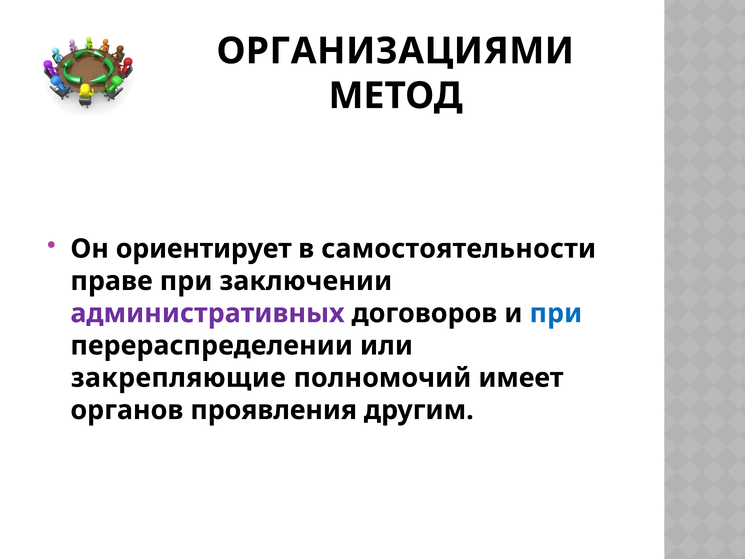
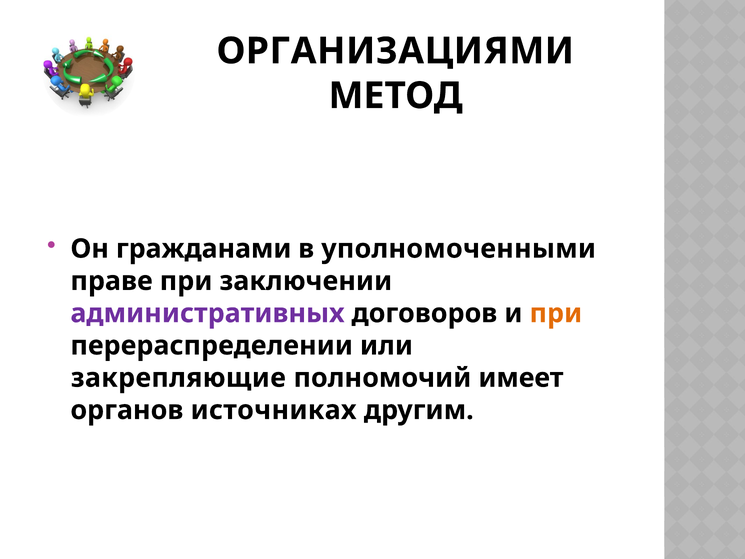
ориентирует: ориентирует -> гражданами
самостоятельности: самостоятельности -> уполномоченными
при at (556, 313) colour: blue -> orange
проявления: проявления -> источниках
